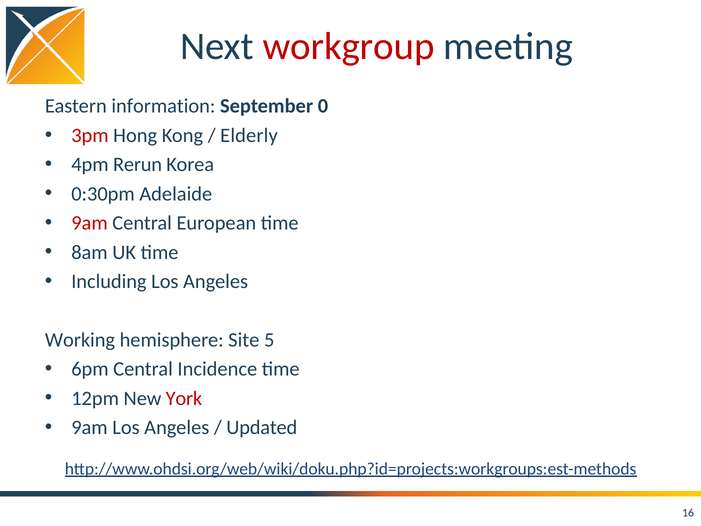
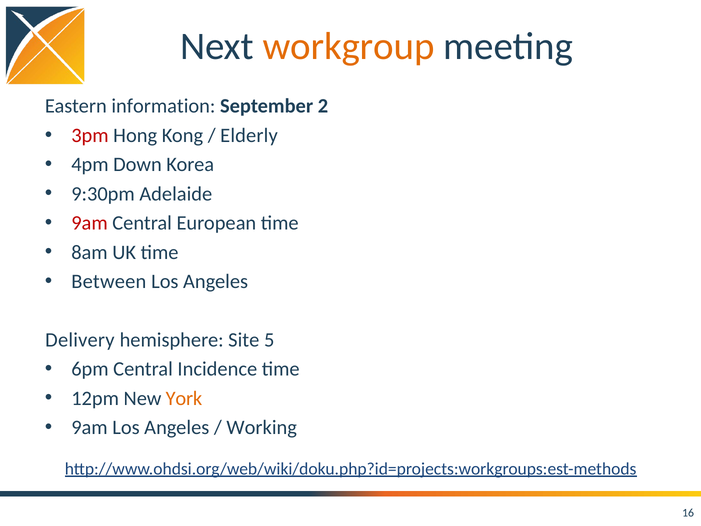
workgroup colour: red -> orange
0: 0 -> 2
Rerun: Rerun -> Down
0:30pm: 0:30pm -> 9:30pm
Including: Including -> Between
Working: Working -> Delivery
York colour: red -> orange
Updated: Updated -> Working
